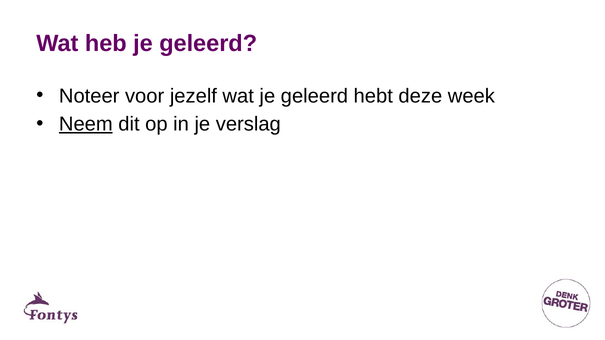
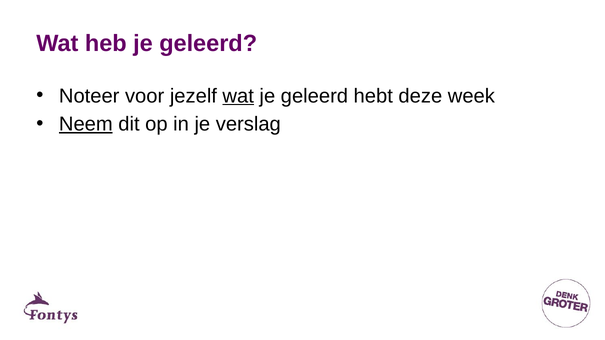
wat at (238, 96) underline: none -> present
